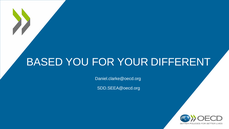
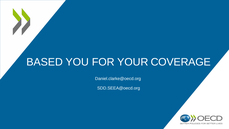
DIFFERENT: DIFFERENT -> COVERAGE
